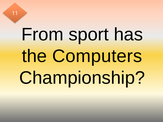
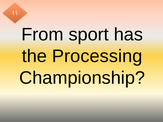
Computers: Computers -> Processing
